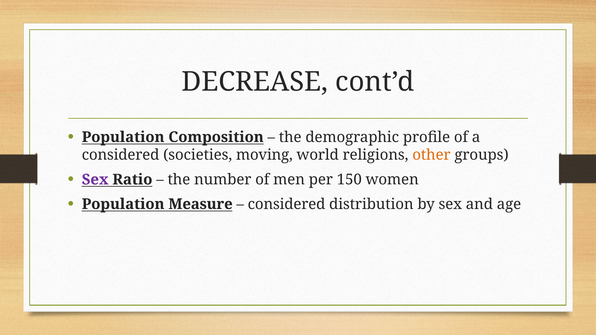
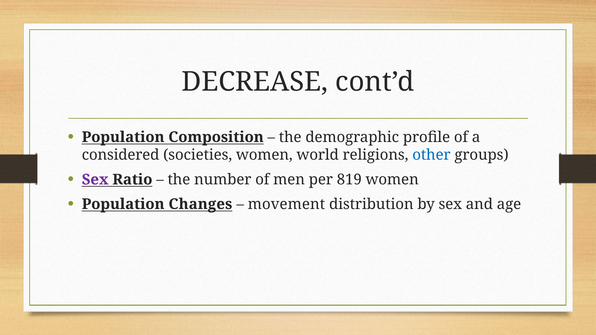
societies moving: moving -> women
other colour: orange -> blue
150: 150 -> 819
Measure: Measure -> Changes
considered at (287, 204): considered -> movement
